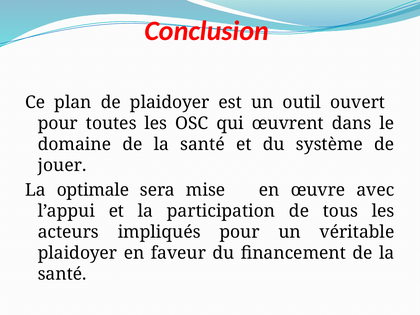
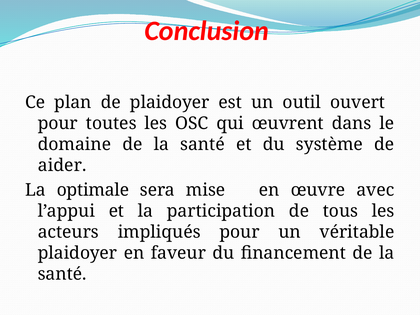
jouer: jouer -> aider
